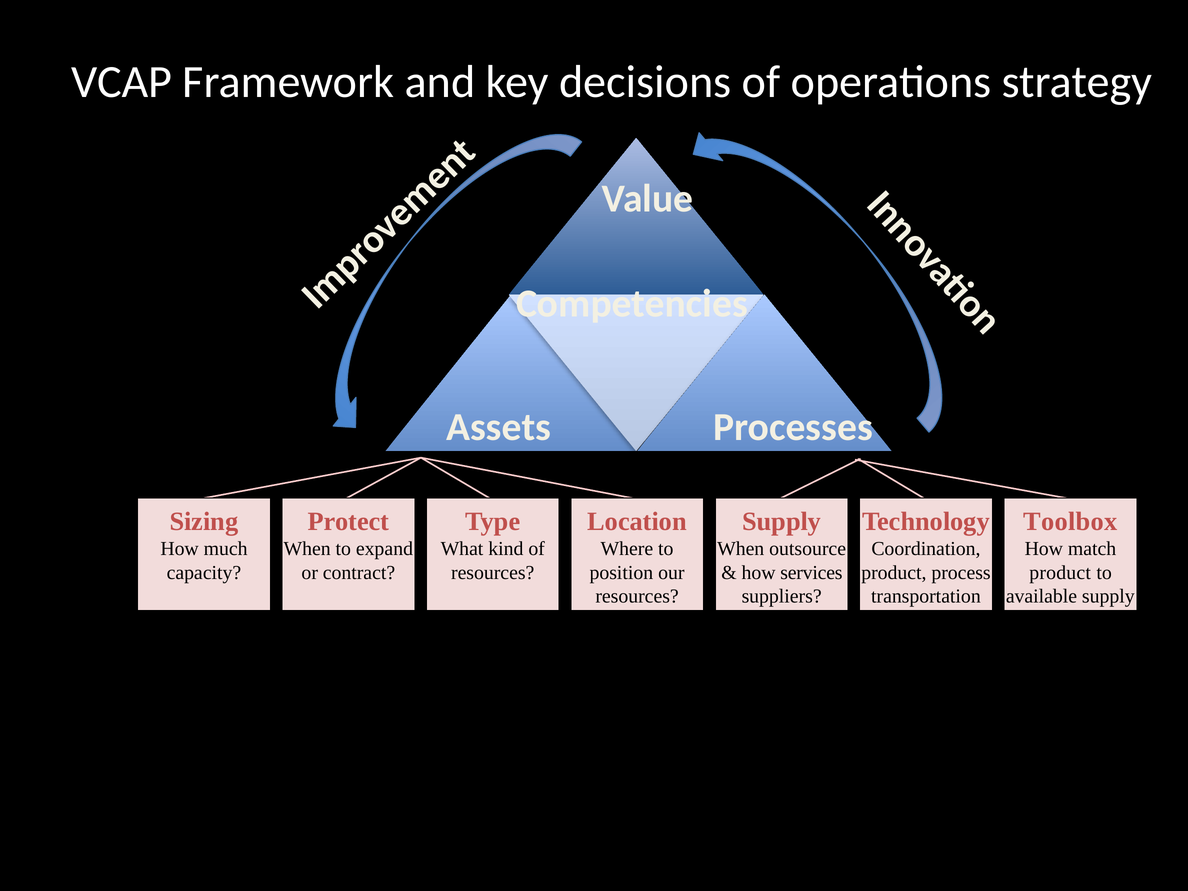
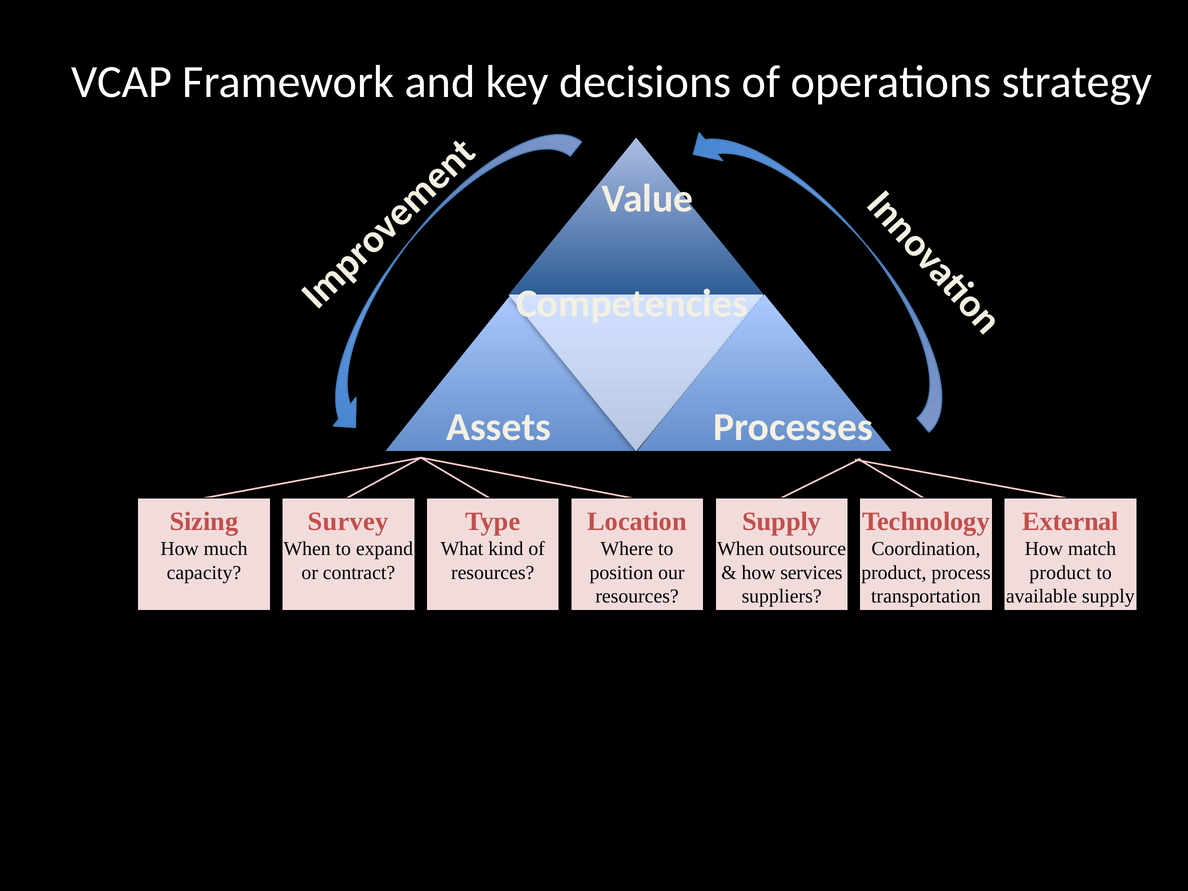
Protect: Protect -> Survey
Toolbox: Toolbox -> External
